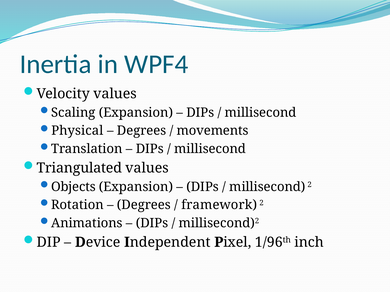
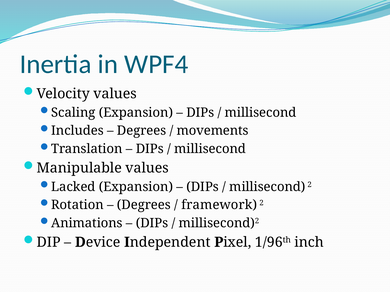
Physical: Physical -> Includes
Triangulated: Triangulated -> Manipulable
Objects: Objects -> Lacked
